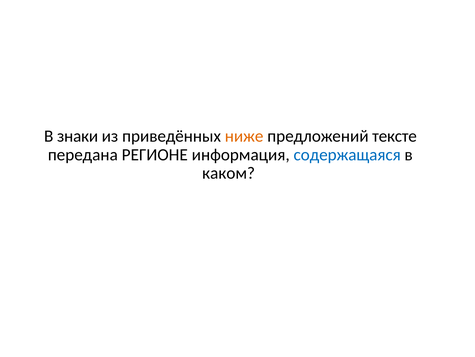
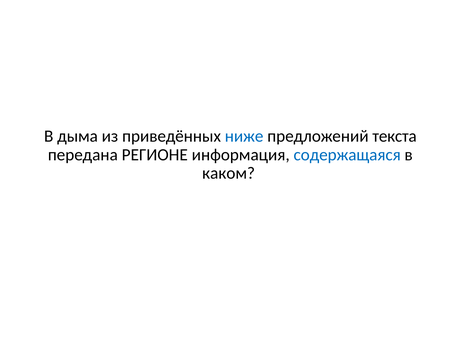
знаки: знаки -> дыма
ниже colour: orange -> blue
тексте: тексте -> текста
